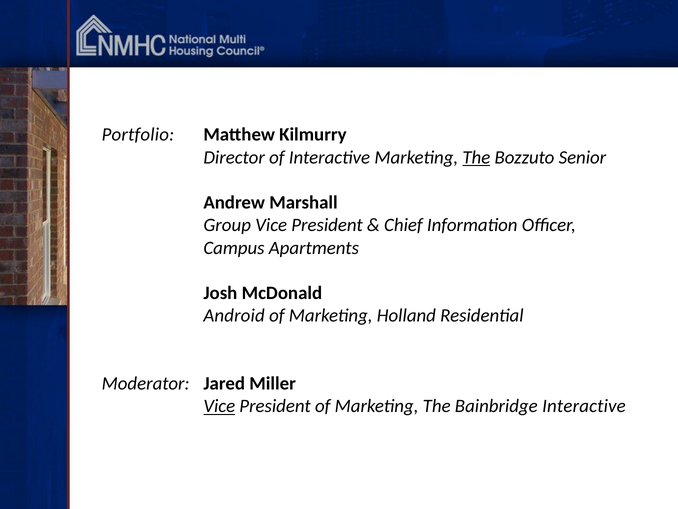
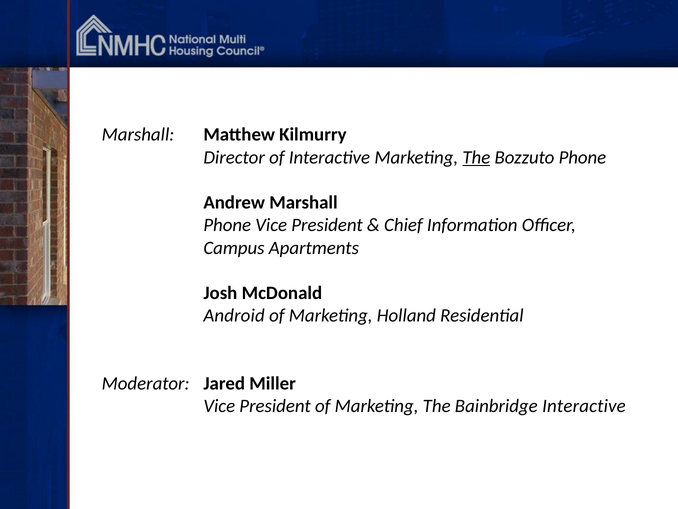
Portfolio at (138, 135): Portfolio -> Marshall
Bozzuto Senior: Senior -> Phone
Group at (227, 225): Group -> Phone
Vice at (219, 406) underline: present -> none
